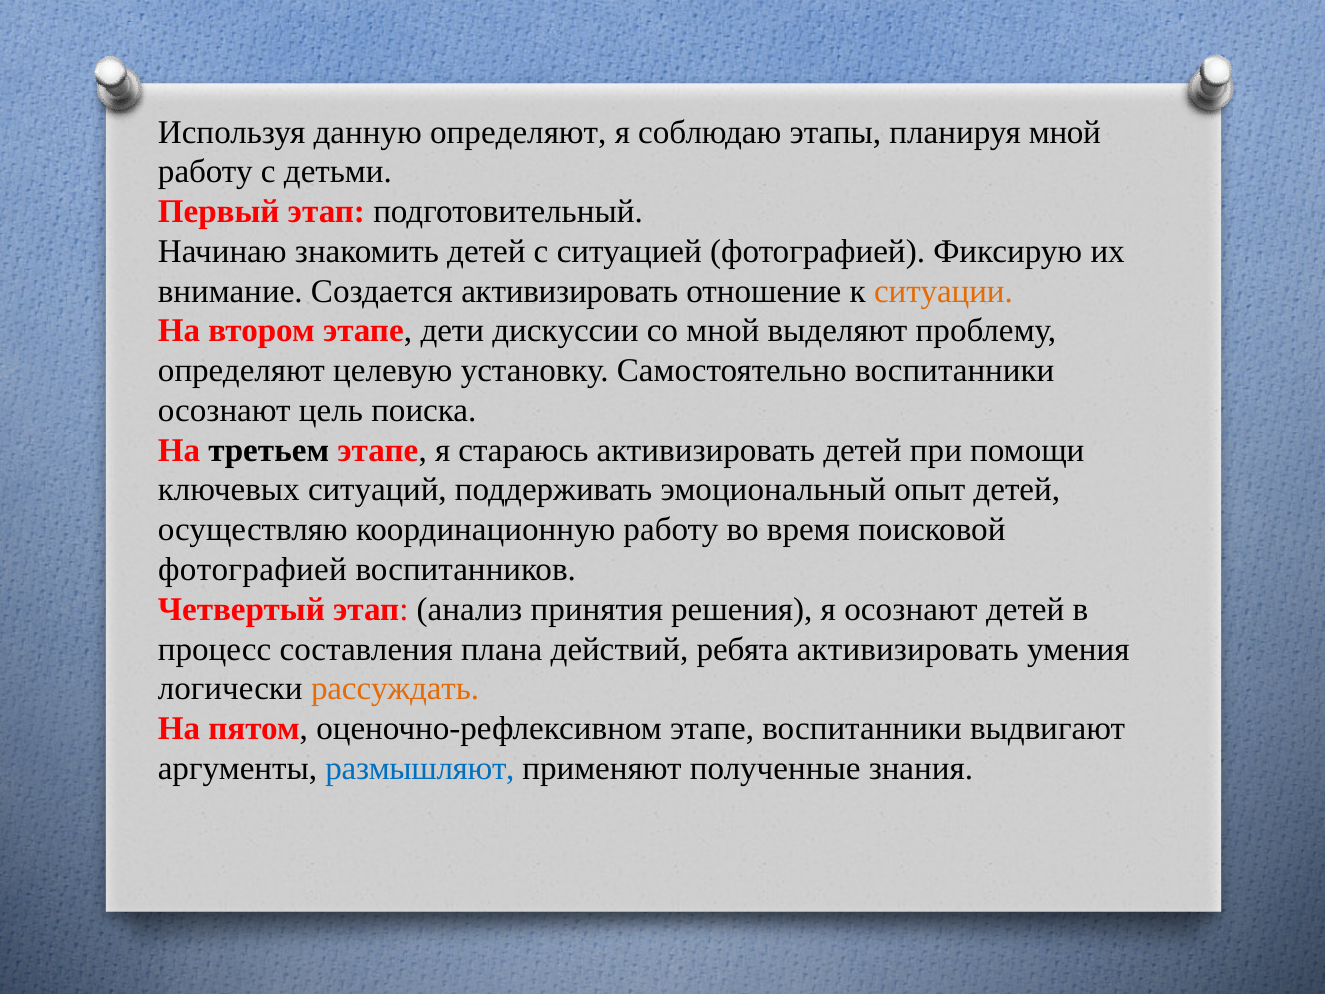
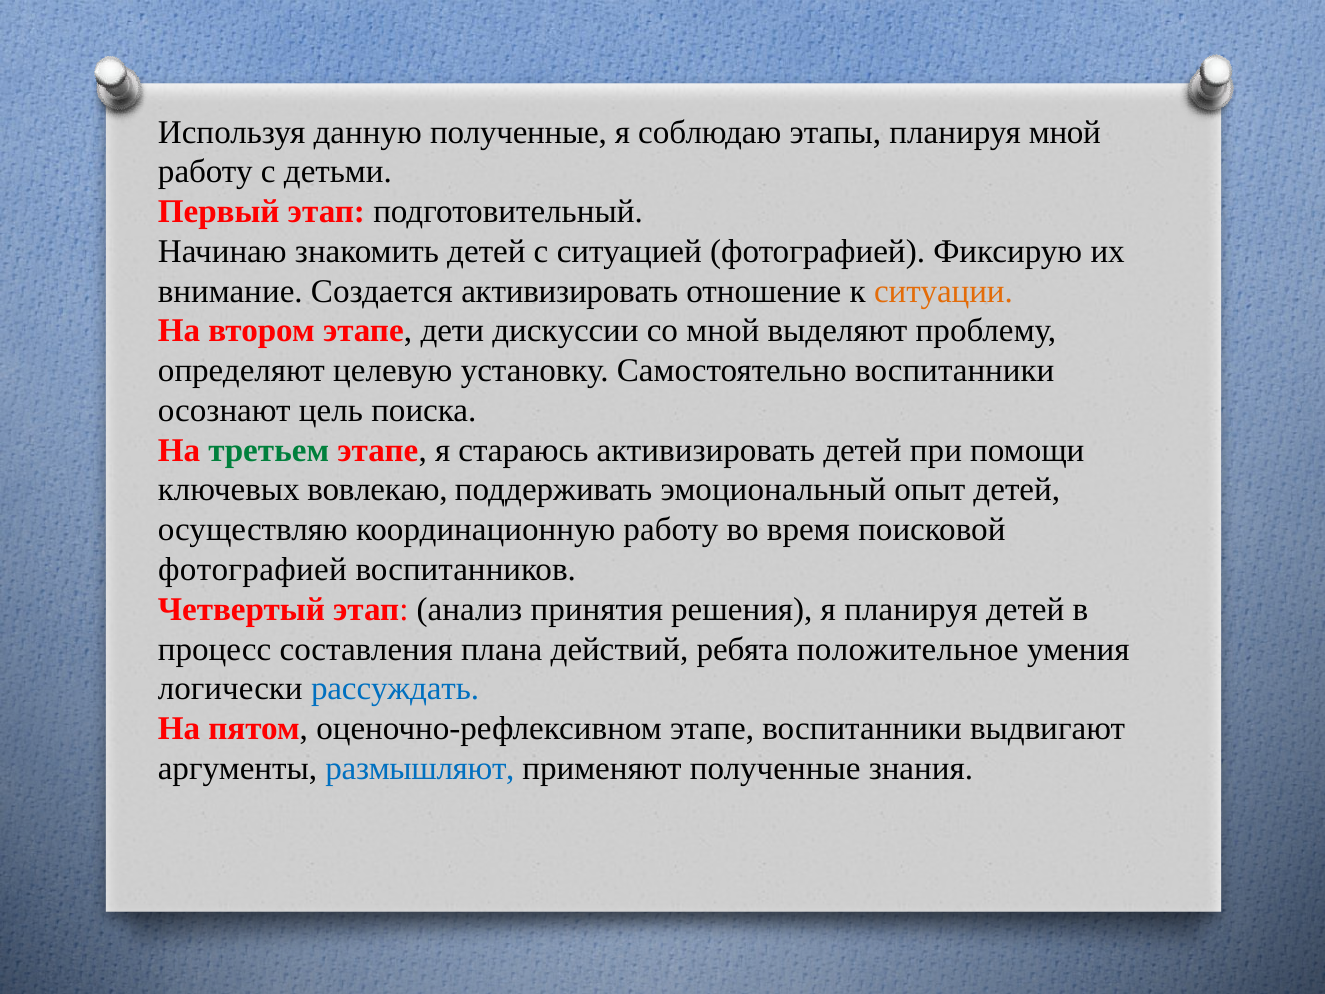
данную определяют: определяют -> полученные
третьем colour: black -> green
ситуаций: ситуаций -> вовлекаю
я осознают: осознают -> планируя
ребята активизировать: активизировать -> положительное
рассуждать colour: orange -> blue
